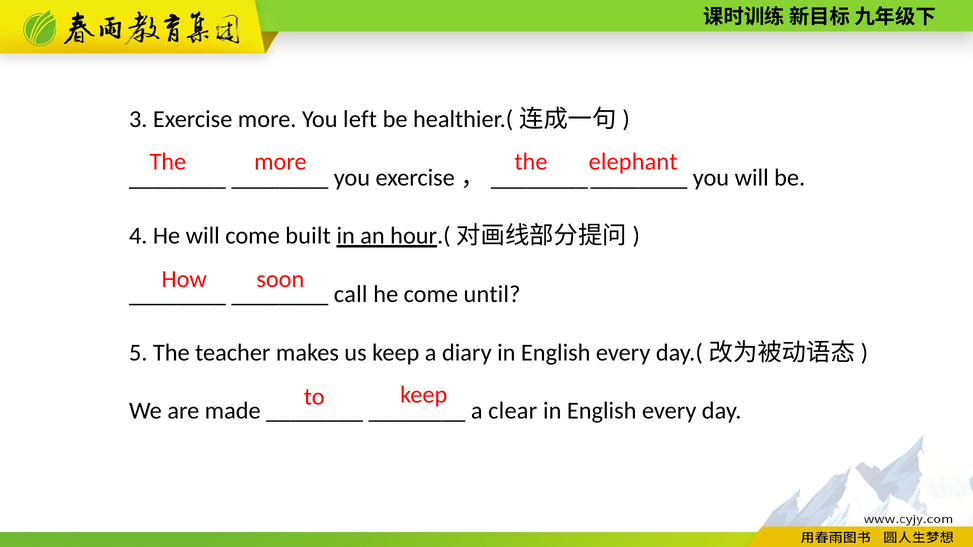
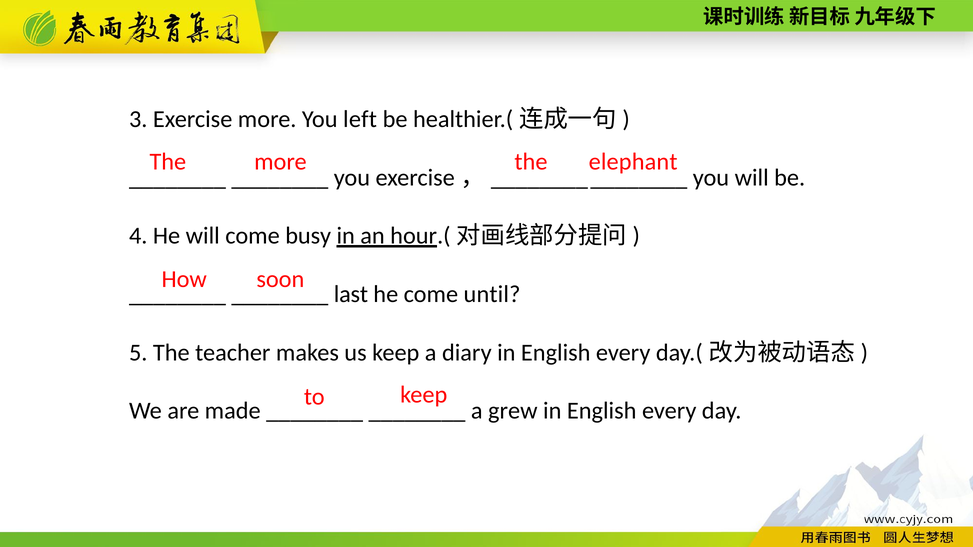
built: built -> busy
call: call -> last
clear: clear -> grew
